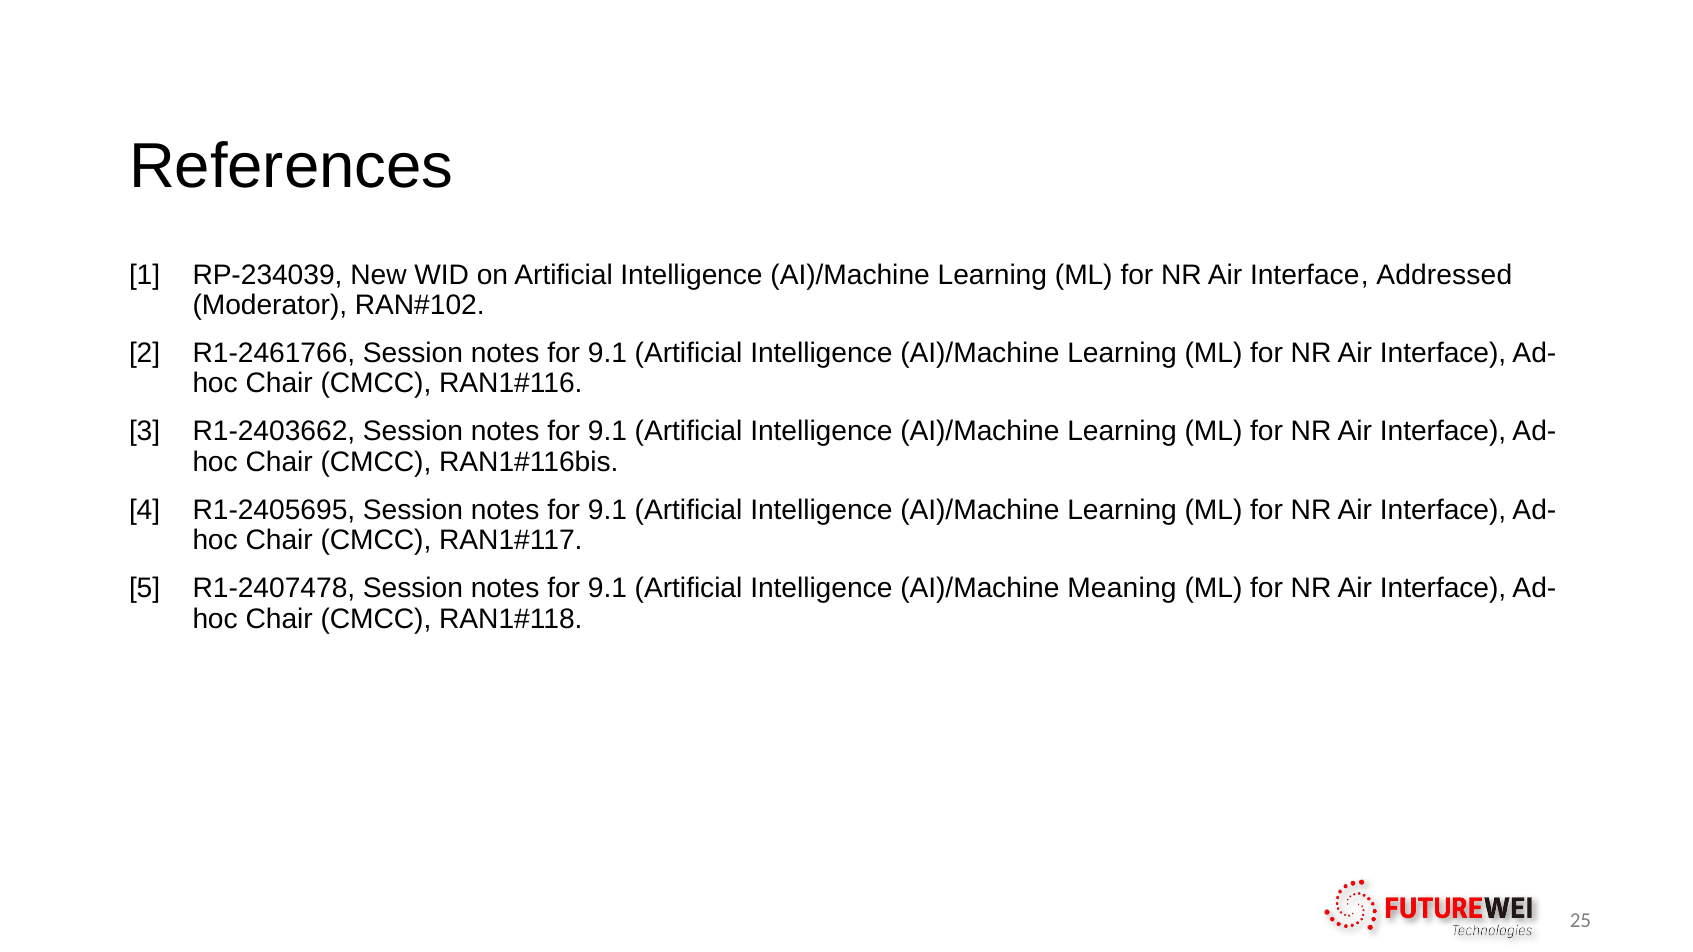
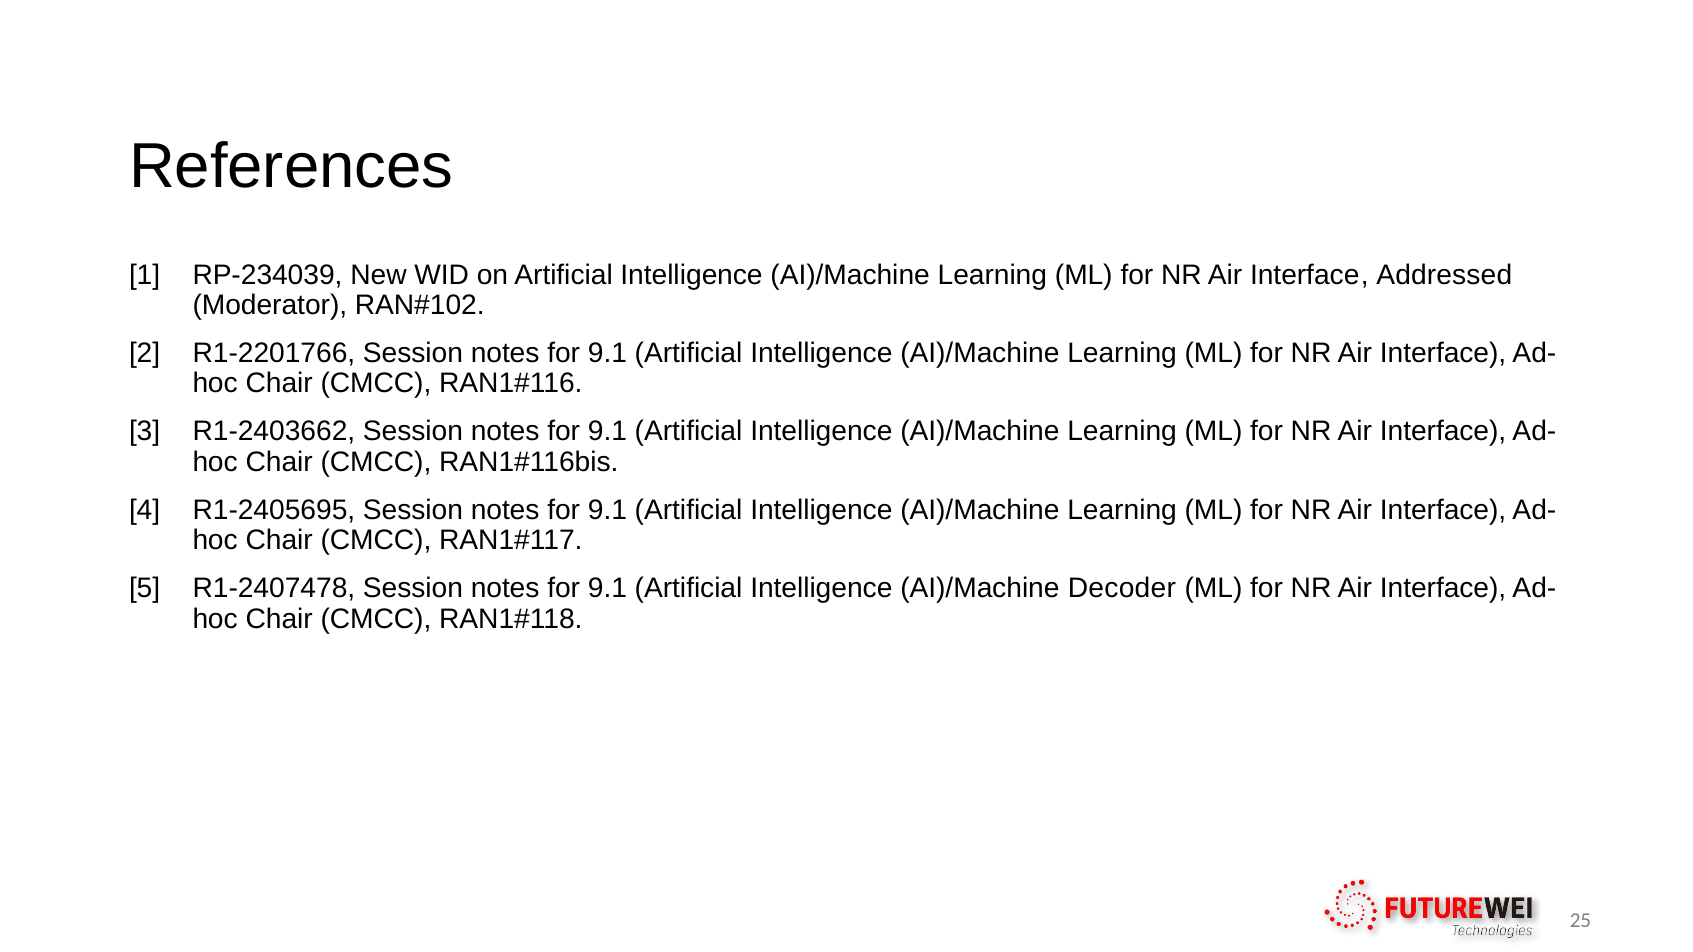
R1-2461766: R1-2461766 -> R1-2201766
Meaning: Meaning -> Decoder
